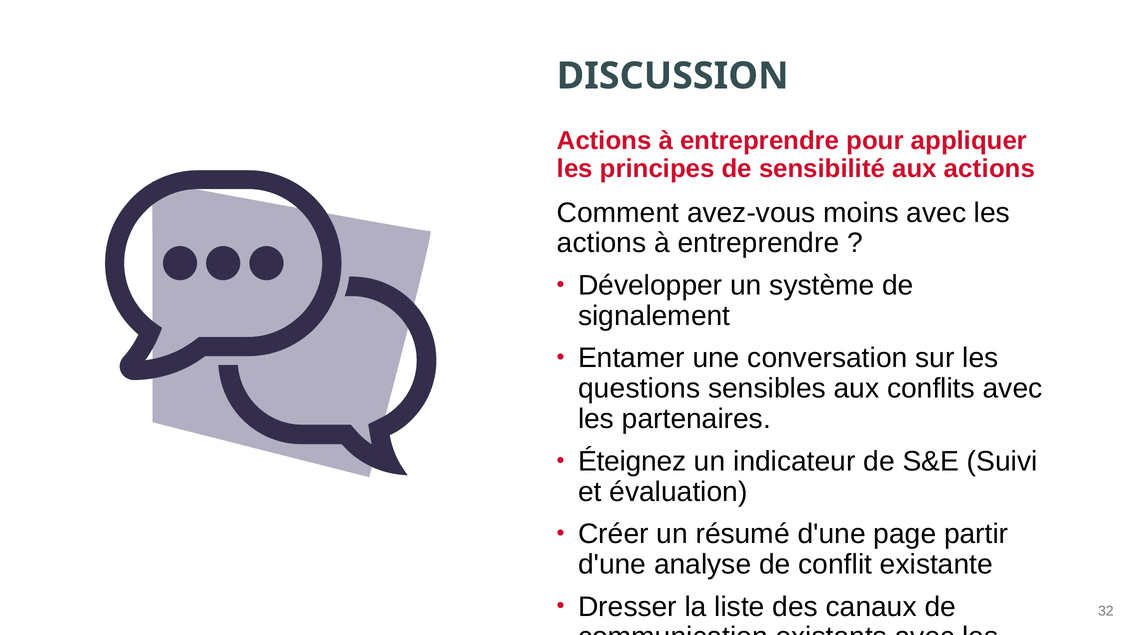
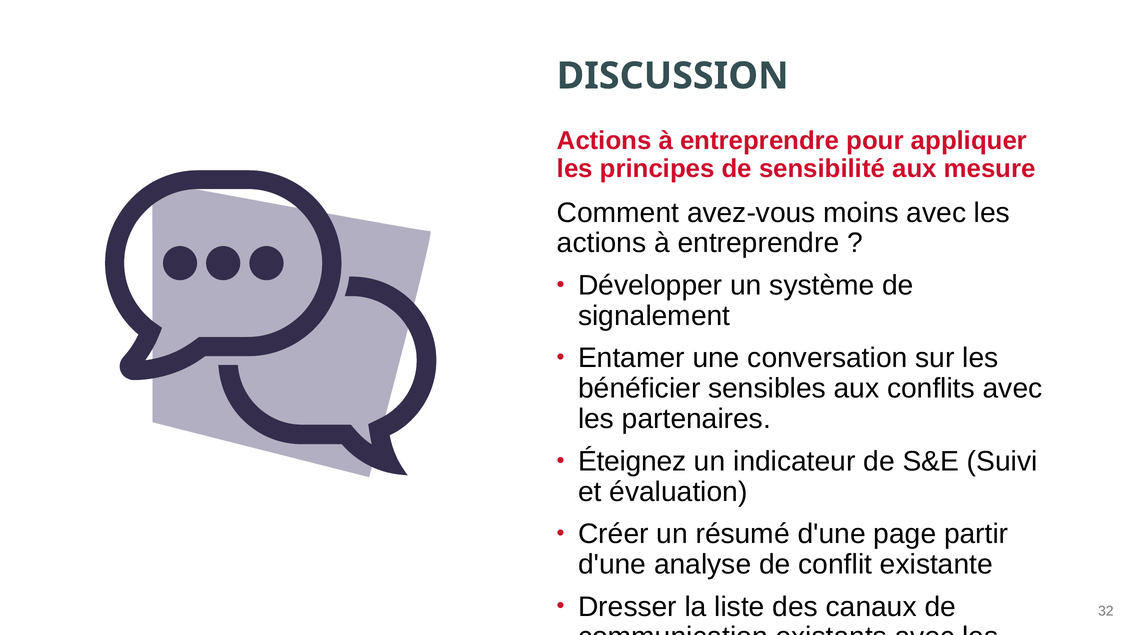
aux actions: actions -> mesure
questions: questions -> bénéficier
